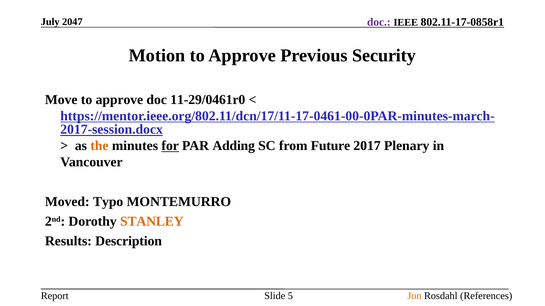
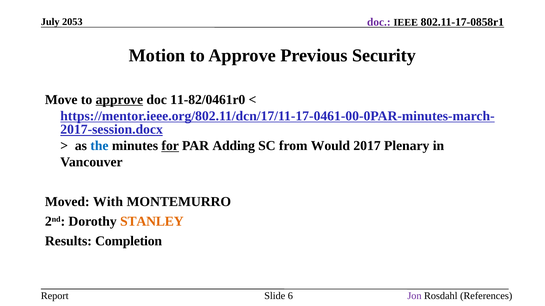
2047: 2047 -> 2053
approve at (119, 100) underline: none -> present
11-29/0461r0: 11-29/0461r0 -> 11-82/0461r0
the colour: orange -> blue
Future: Future -> Would
Typo: Typo -> With
Description: Description -> Completion
5: 5 -> 6
Jon colour: orange -> purple
